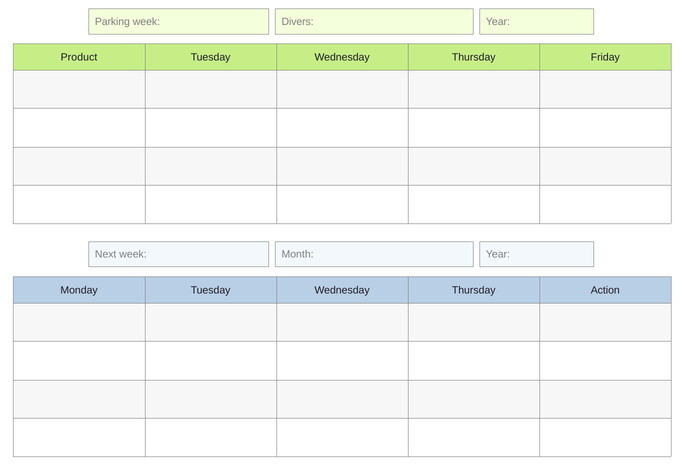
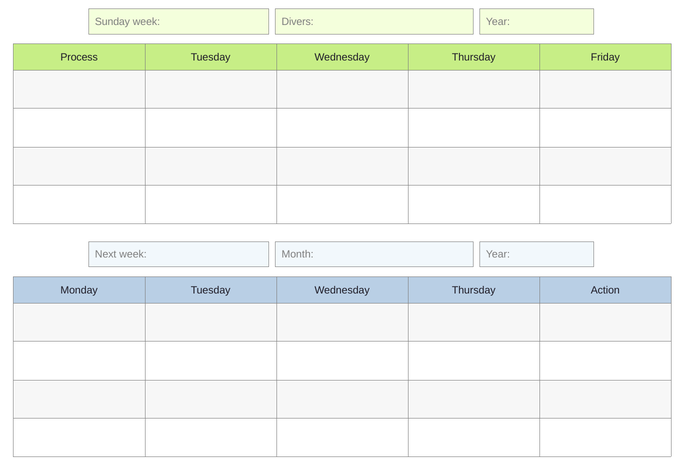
Parking: Parking -> Sunday
Product: Product -> Process
